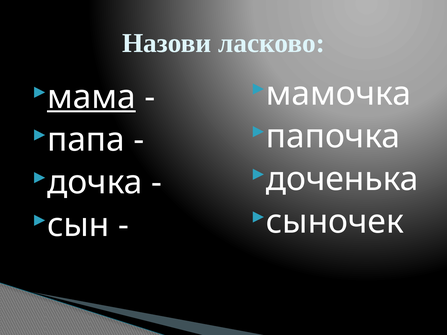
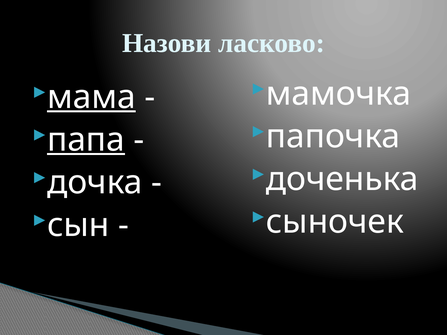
папа underline: none -> present
